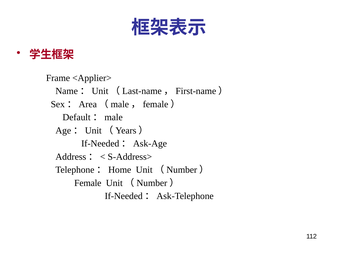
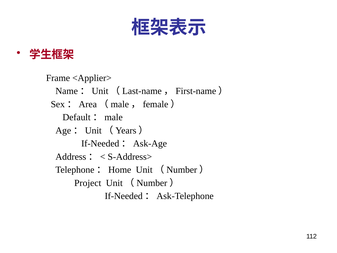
Female: Female -> Project
